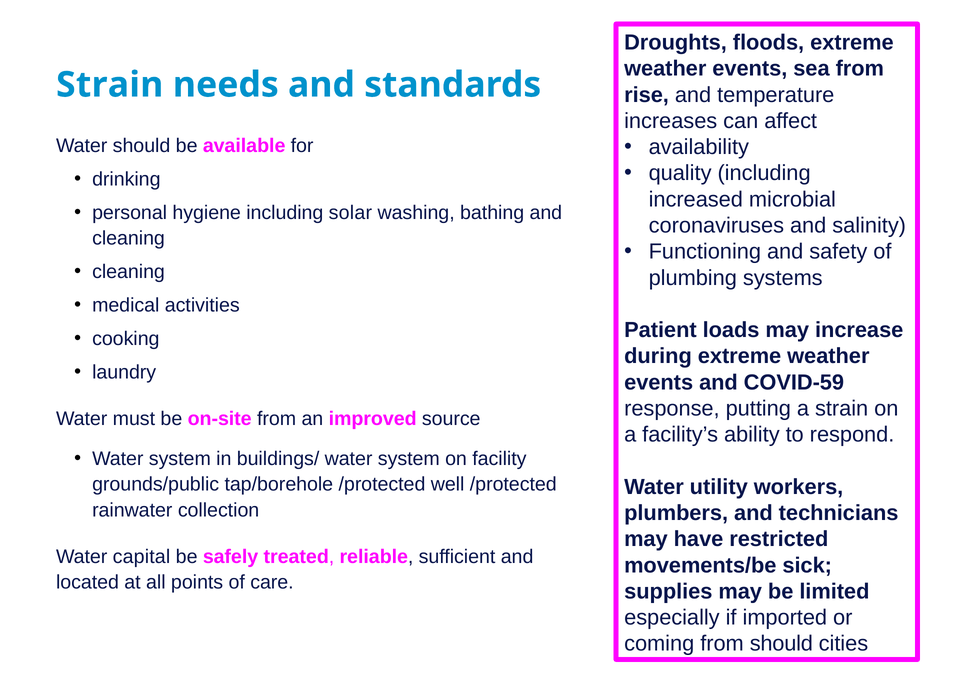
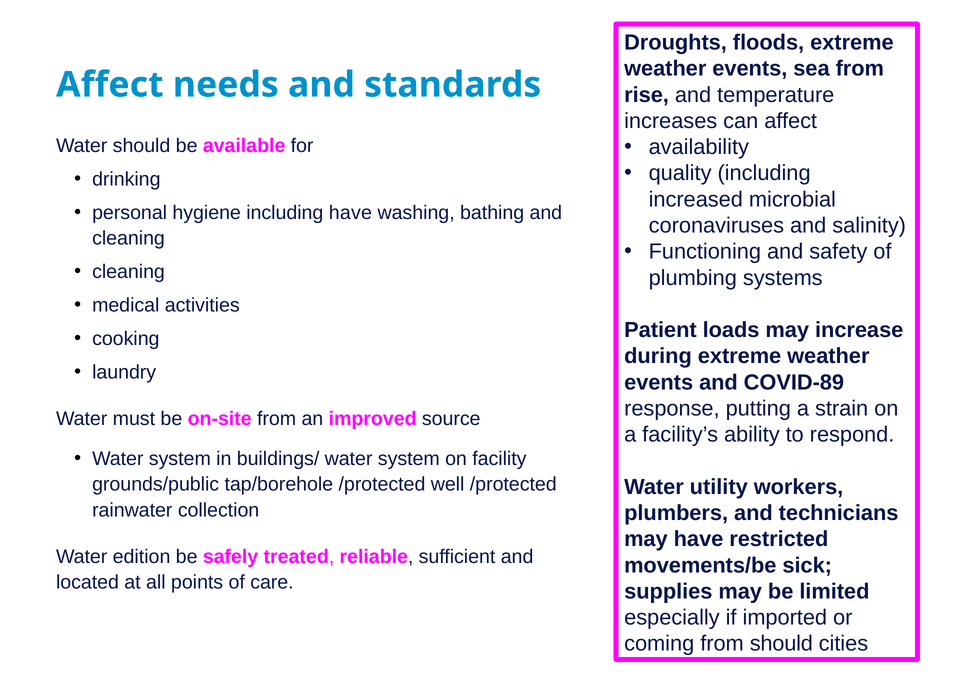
Strain at (110, 85): Strain -> Affect
including solar: solar -> have
COVID-59: COVID-59 -> COVID-89
capital: capital -> edition
